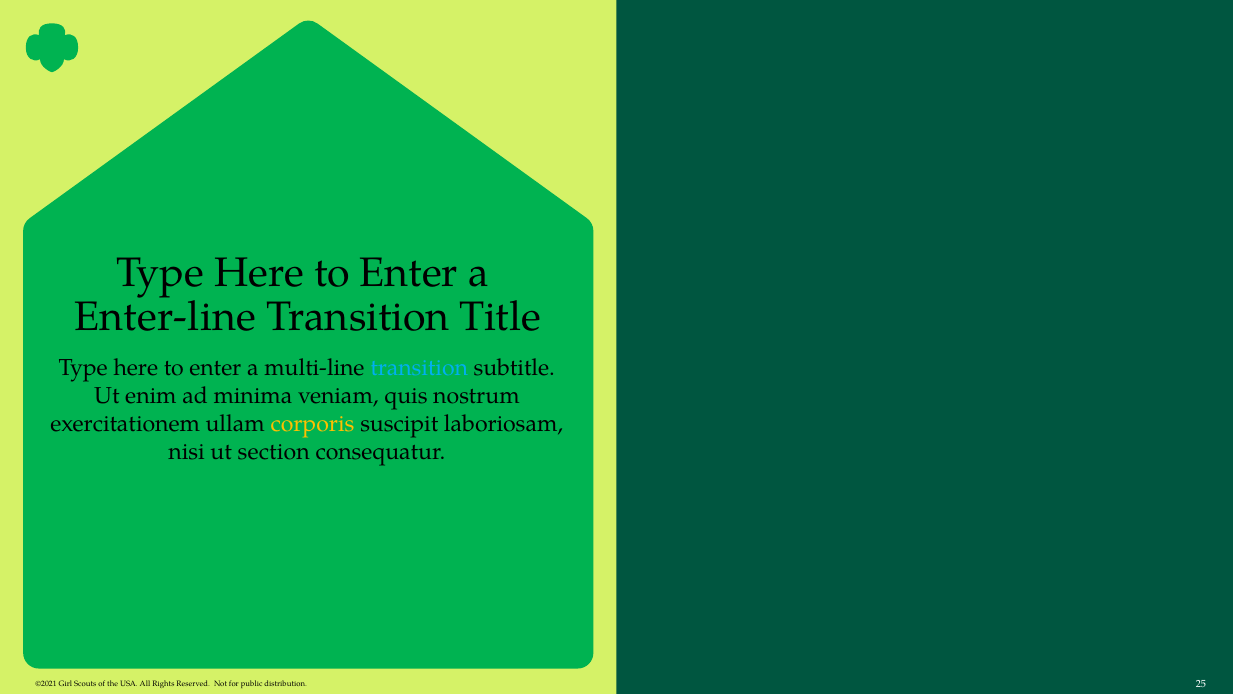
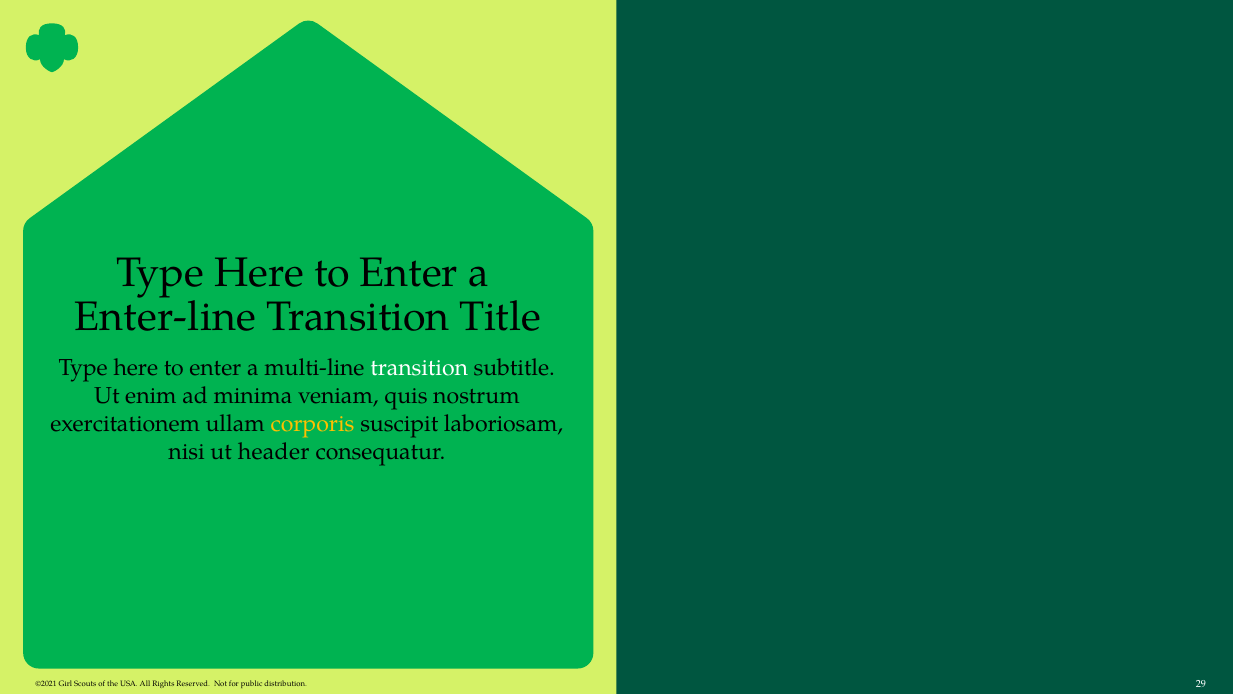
transition at (419, 368) colour: light blue -> white
section: section -> header
25: 25 -> 29
